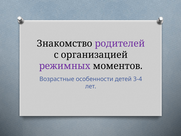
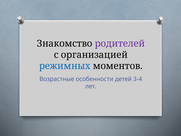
режимных colour: purple -> blue
